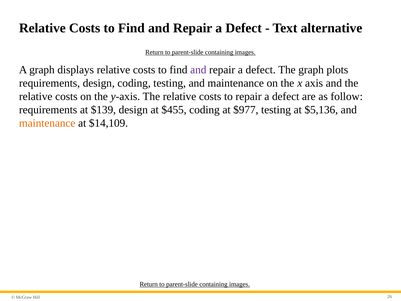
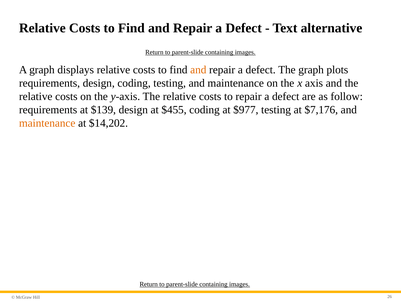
and at (198, 70) colour: purple -> orange
$5,136: $5,136 -> $7,176
$14,109: $14,109 -> $14,202
